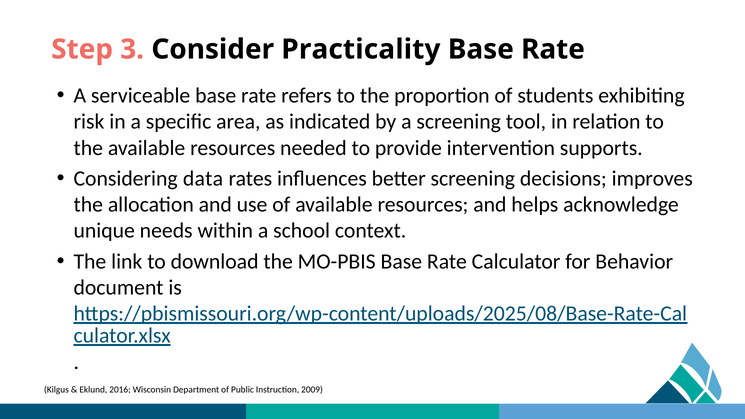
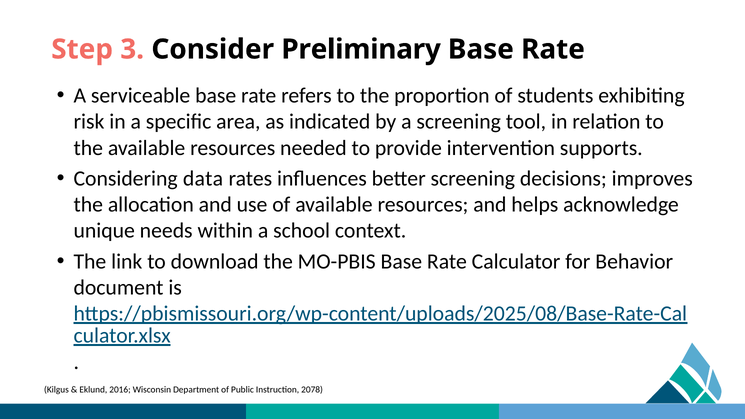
Practicality: Practicality -> Preliminary
2009: 2009 -> 2078
